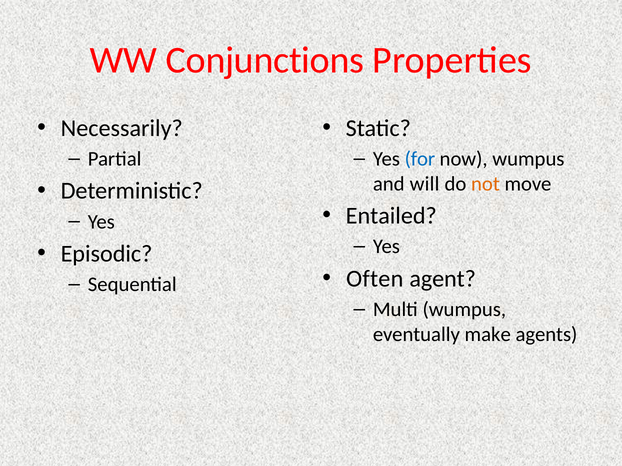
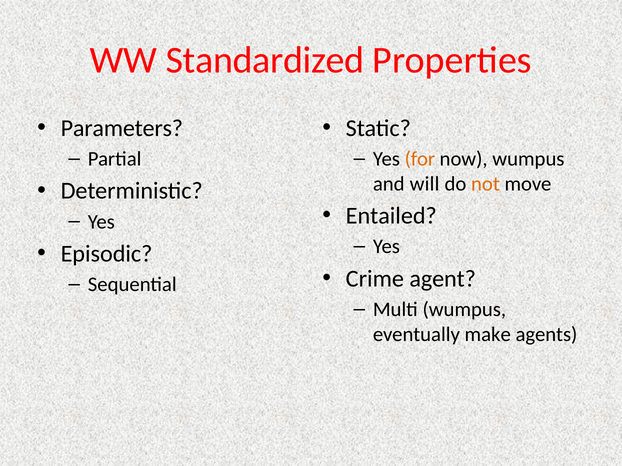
Conjunctions: Conjunctions -> Standardized
Necessarily: Necessarily -> Parameters
for colour: blue -> orange
Often: Often -> Crime
